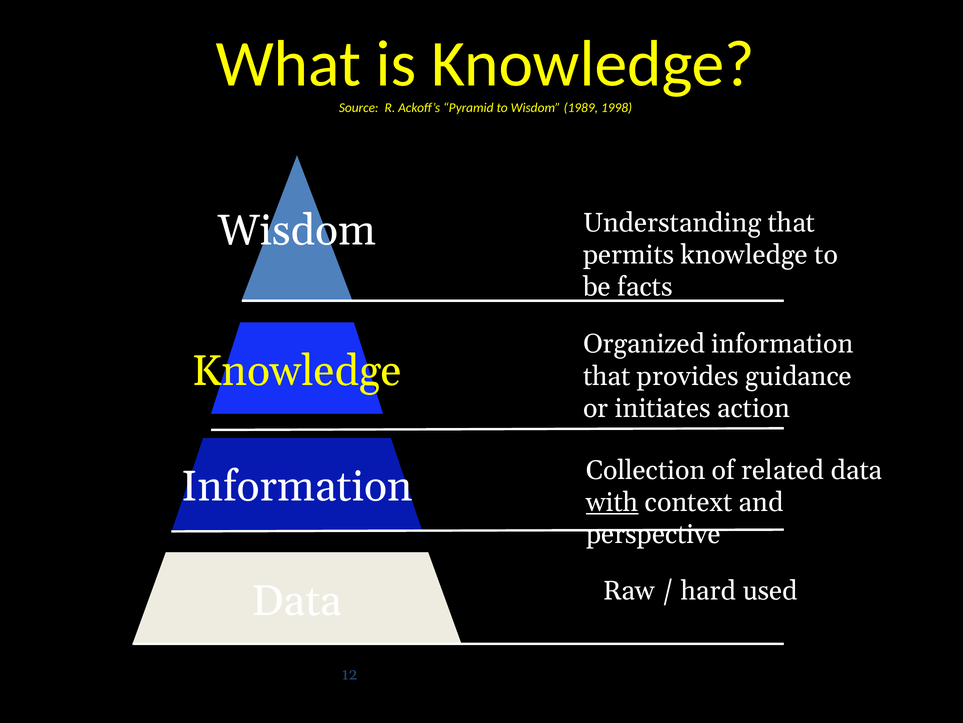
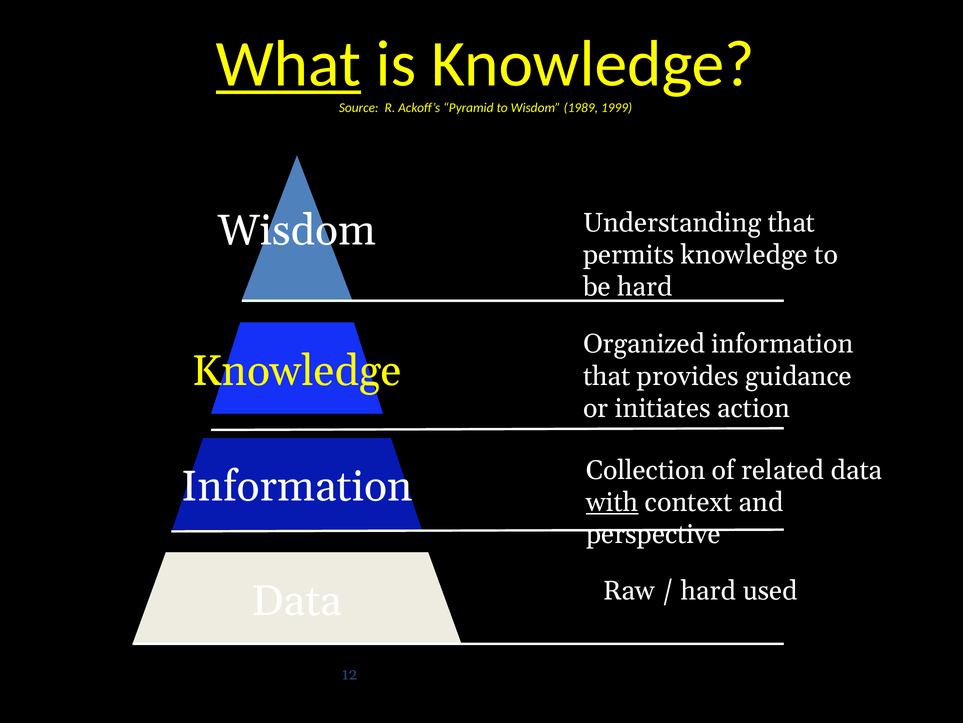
What underline: none -> present
1998: 1998 -> 1999
be facts: facts -> hard
